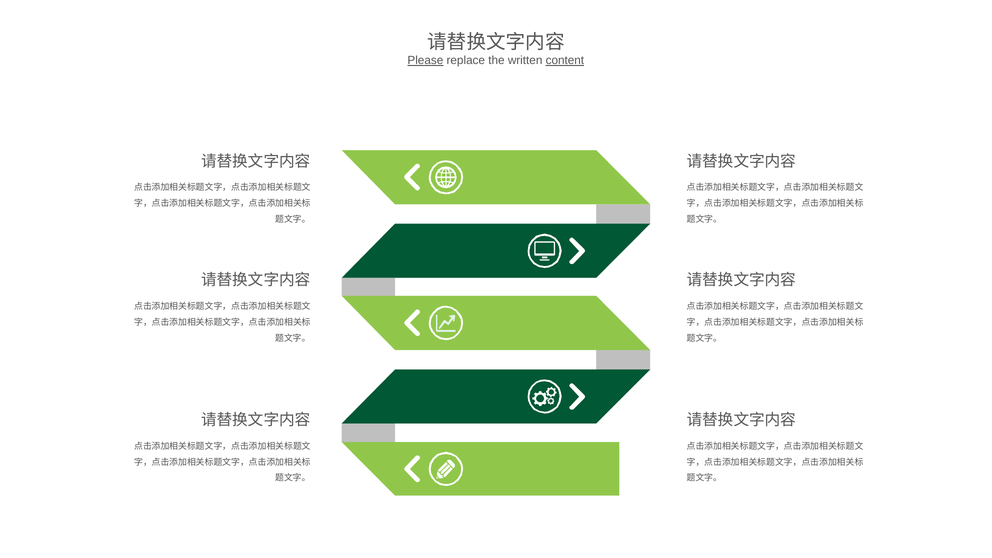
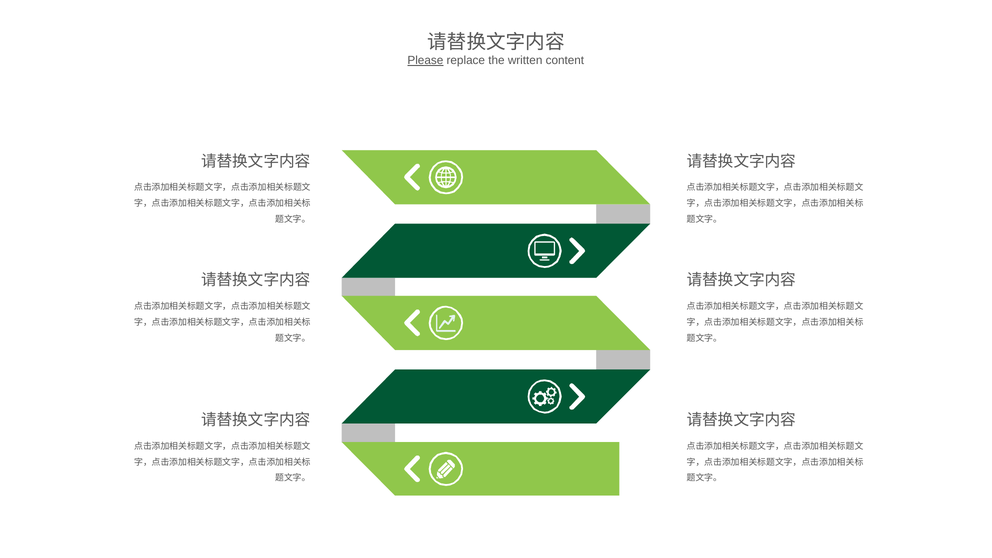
content underline: present -> none
